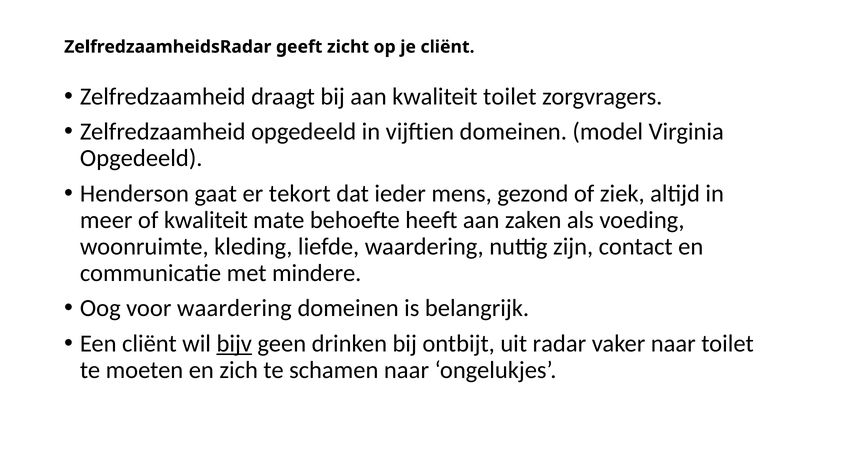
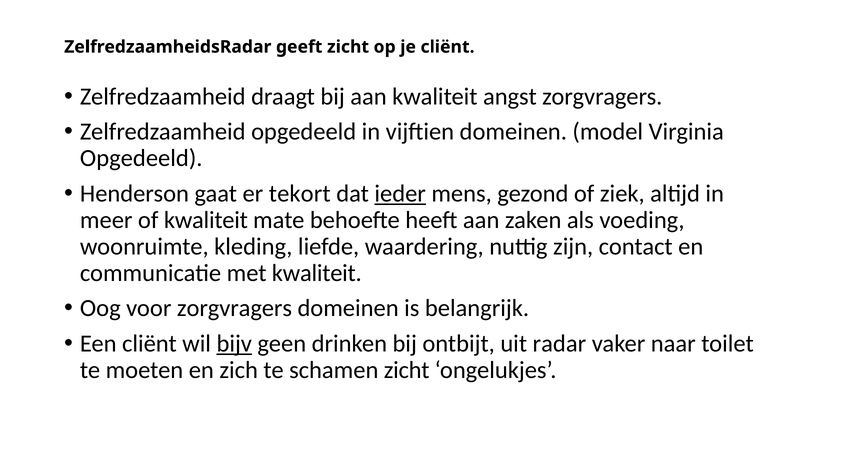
kwaliteit toilet: toilet -> angst
ieder underline: none -> present
met mindere: mindere -> kwaliteit
voor waardering: waardering -> zorgvragers
schamen naar: naar -> zicht
